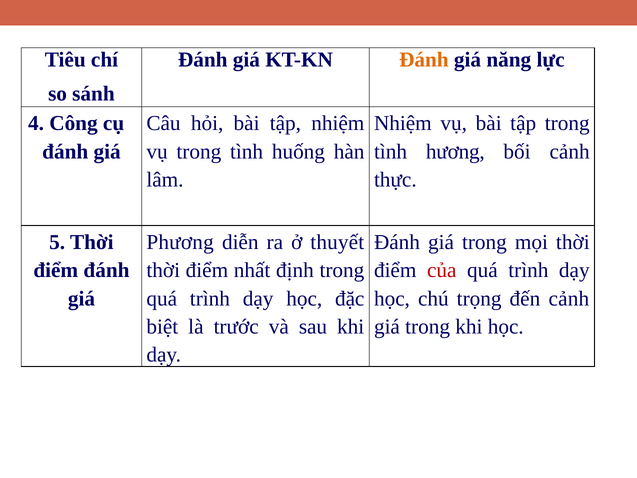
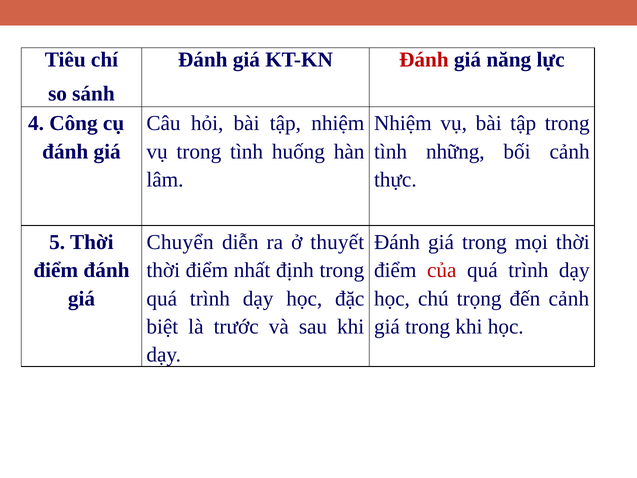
Đánh at (424, 60) colour: orange -> red
hương: hương -> những
Phương: Phương -> Chuyển
